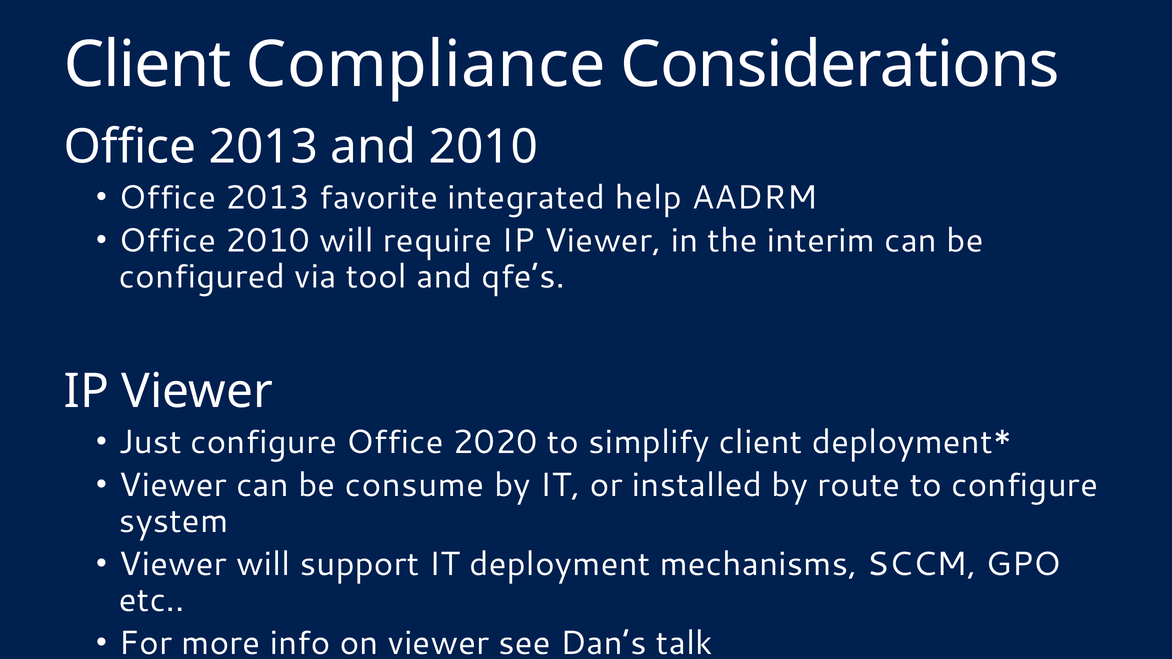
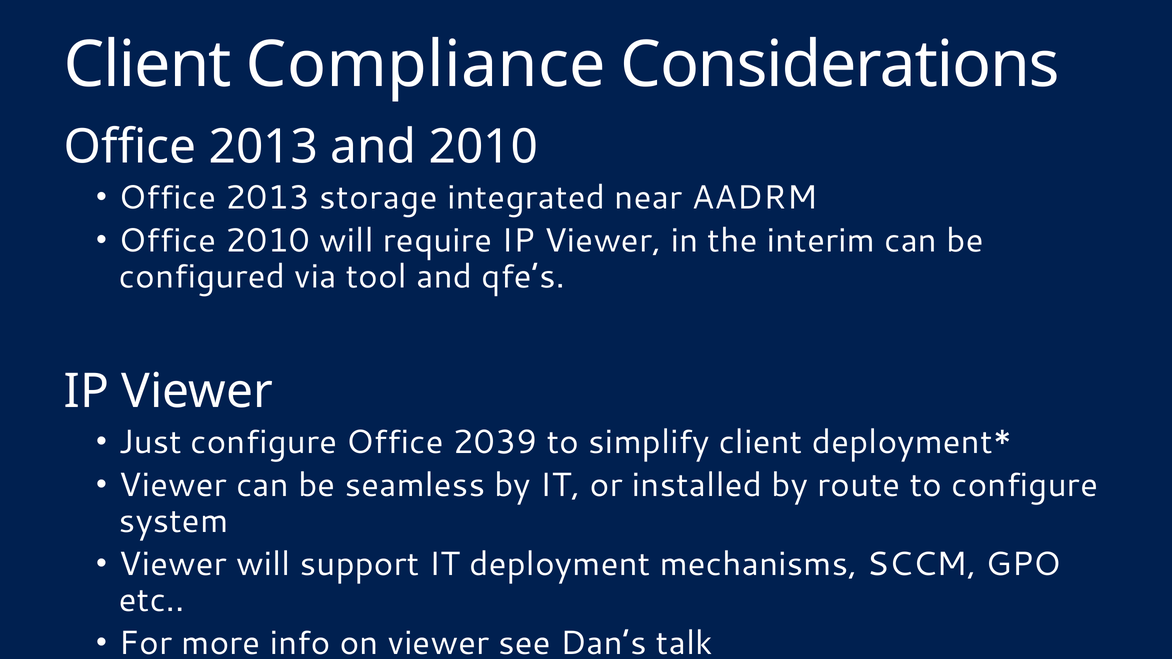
favorite: favorite -> storage
help: help -> near
2020: 2020 -> 2039
consume: consume -> seamless
